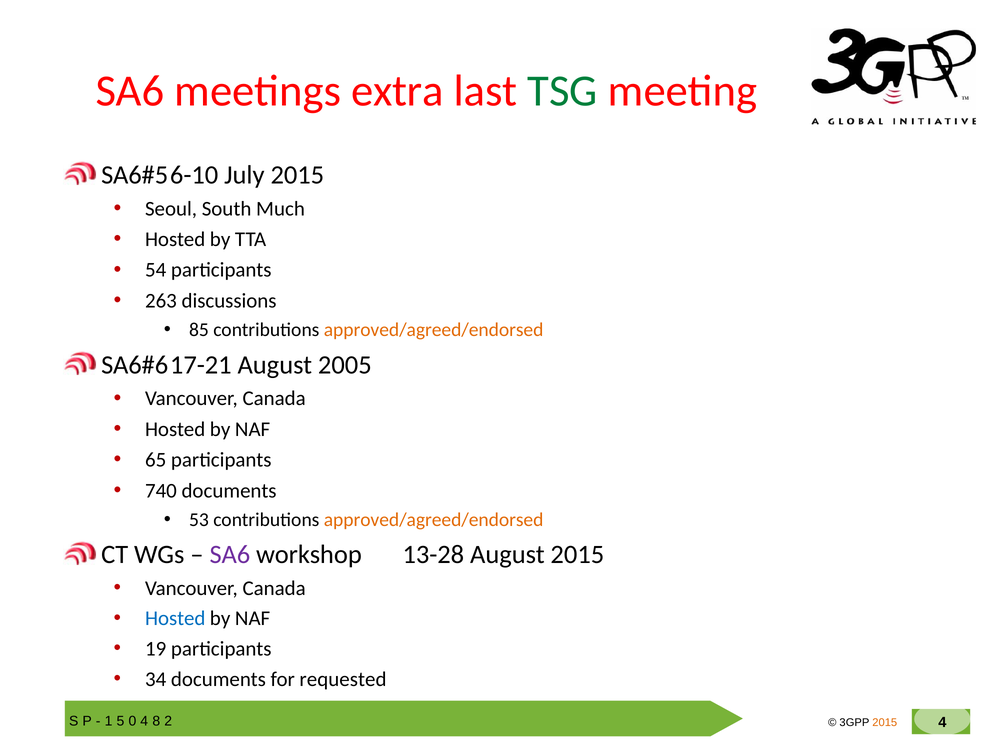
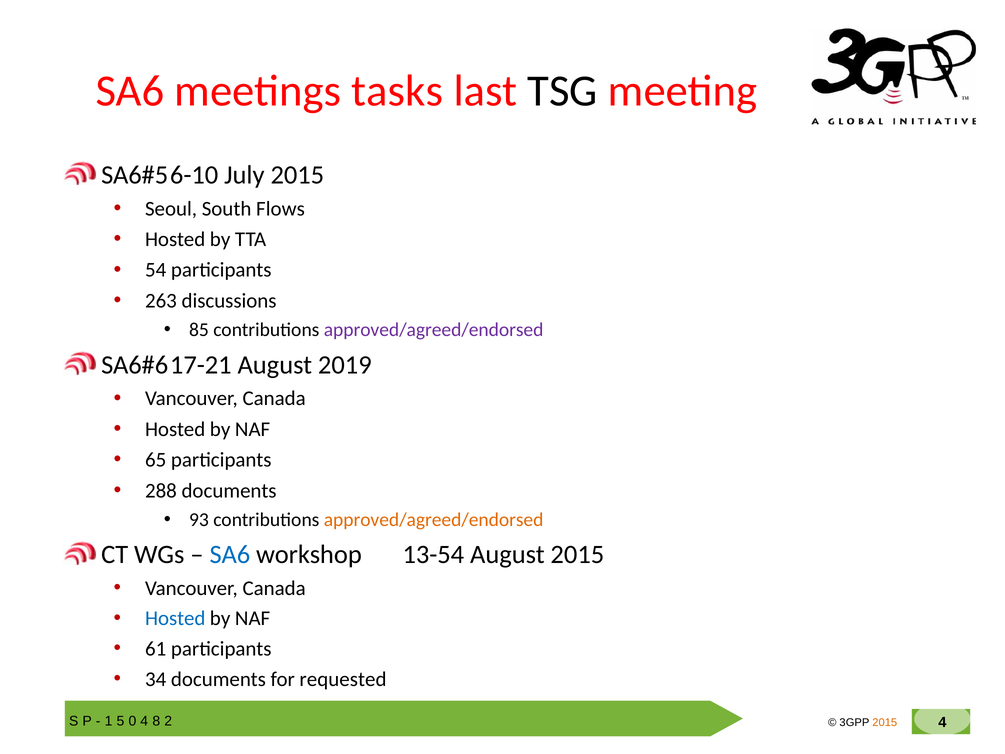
extra: extra -> tasks
TSG colour: green -> black
Much: Much -> Flows
approved/agreed/endorsed at (434, 330) colour: orange -> purple
2005: 2005 -> 2019
740: 740 -> 288
53: 53 -> 93
SA6 at (230, 555) colour: purple -> blue
13-28: 13-28 -> 13-54
19: 19 -> 61
